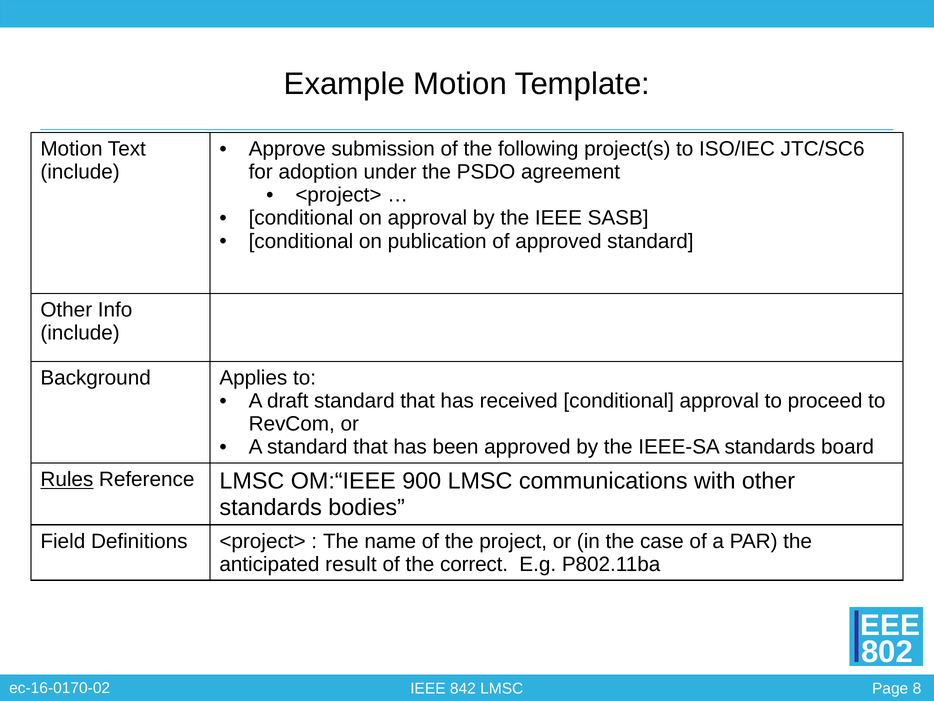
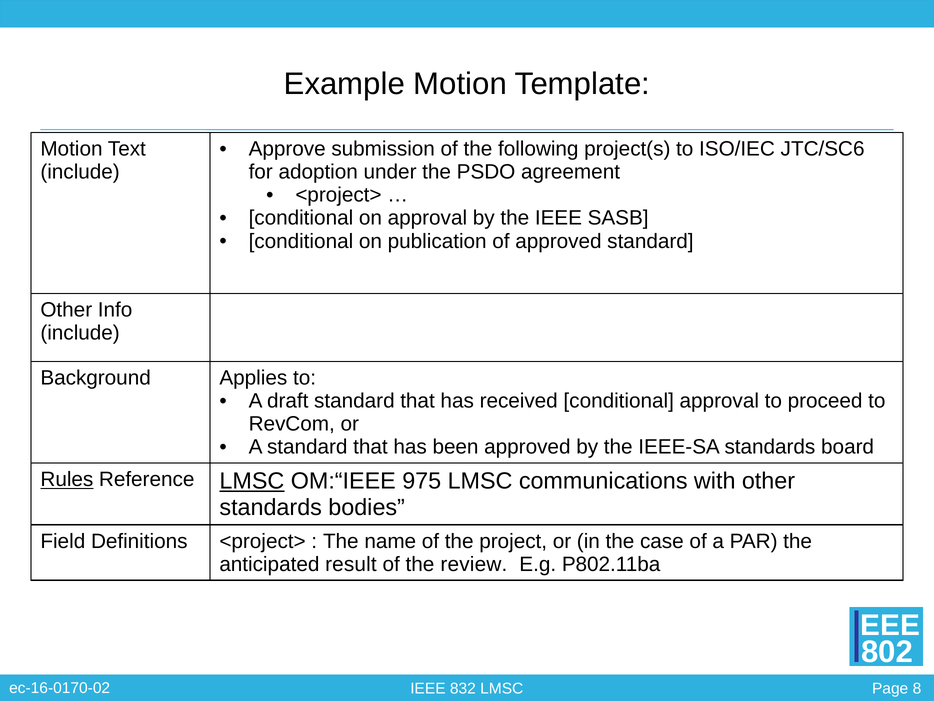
LMSC at (252, 481) underline: none -> present
900: 900 -> 975
correct: correct -> review
842: 842 -> 832
